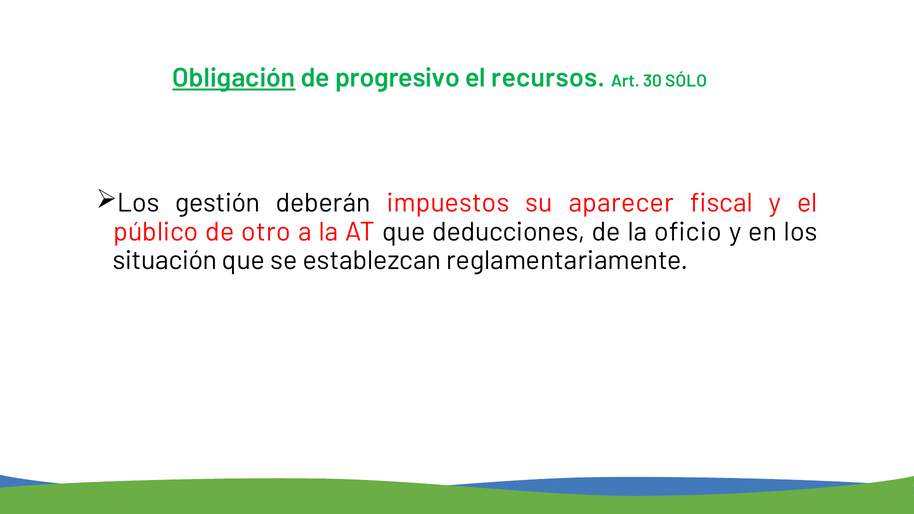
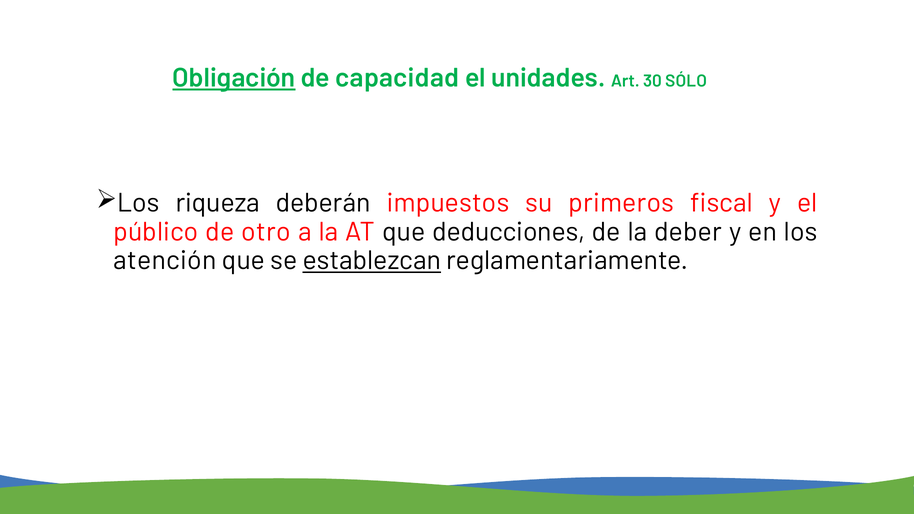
progresivo: progresivo -> capacidad
recursos: recursos -> unidades
gestión: gestión -> riqueza
aparecer: aparecer -> primeros
oficio: oficio -> deber
situación: situación -> atención
establezcan underline: none -> present
